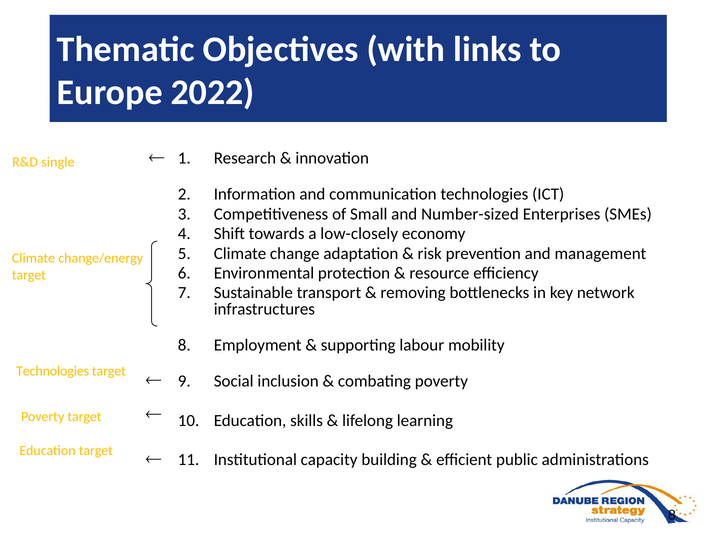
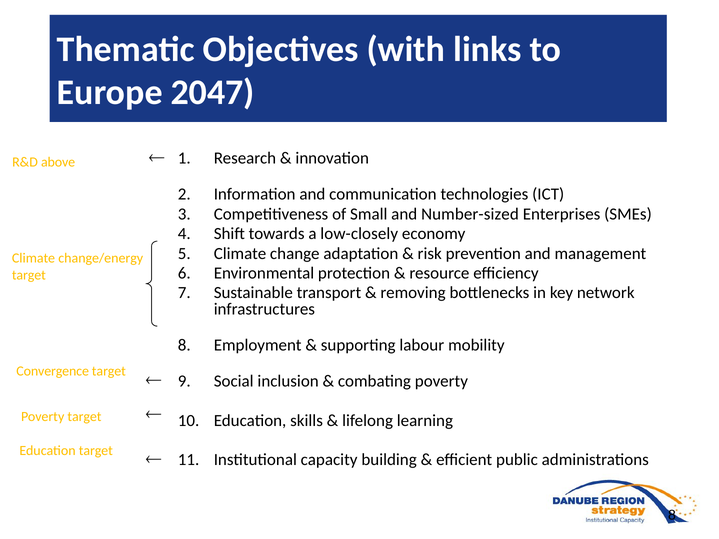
2022: 2022 -> 2047
single: single -> above
Technologies at (53, 372): Technologies -> Convergence
